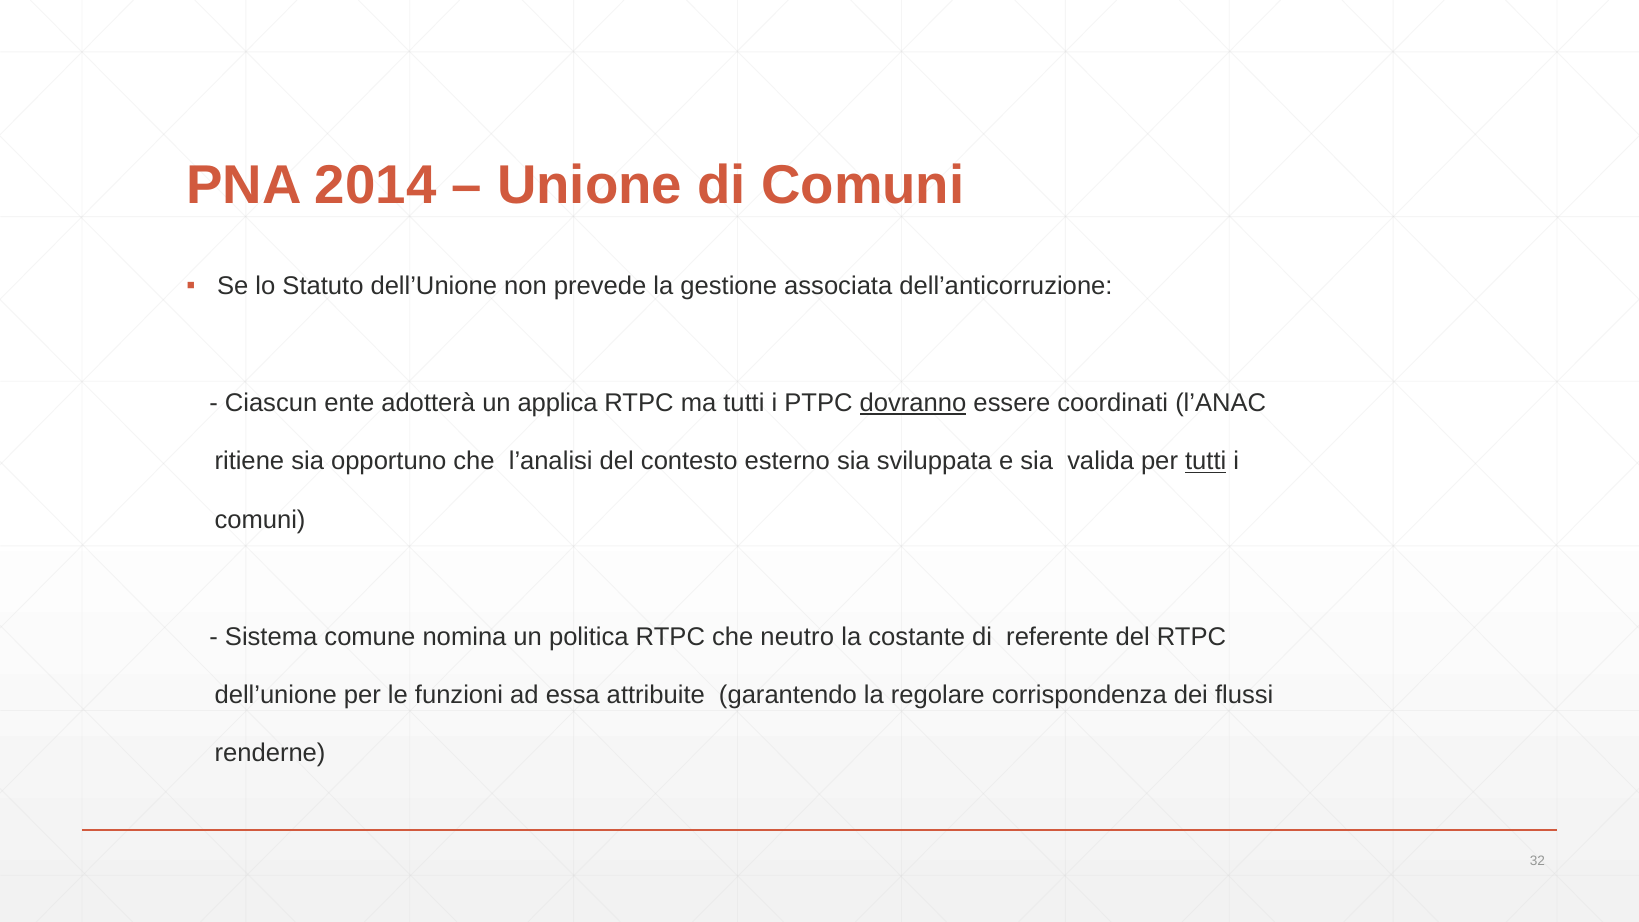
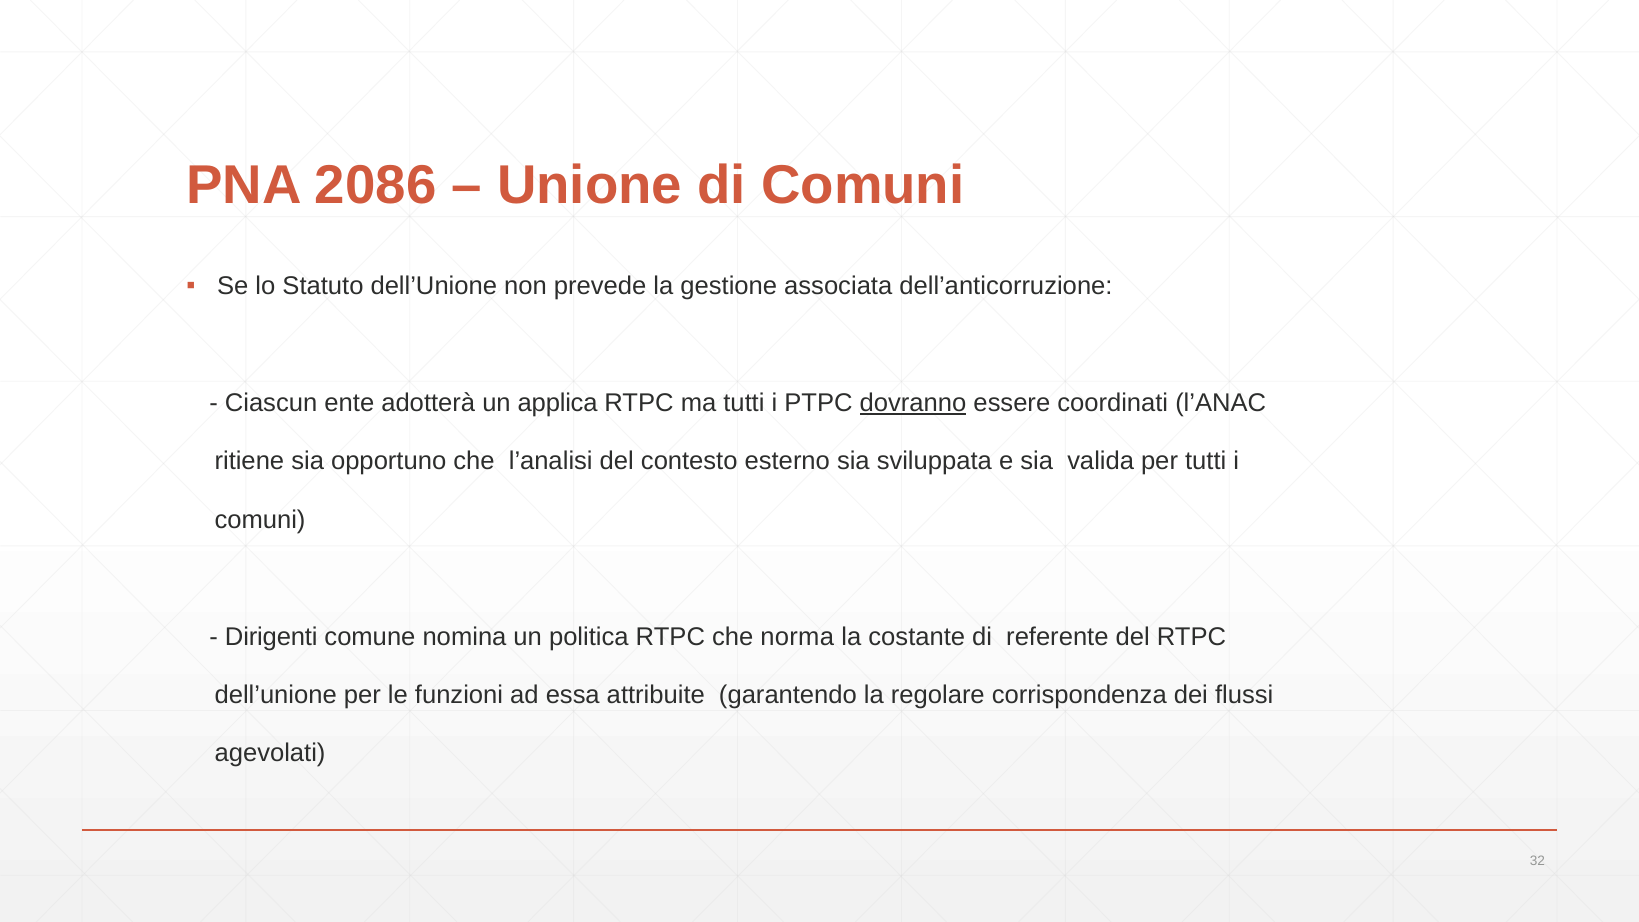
2014: 2014 -> 2086
tutti at (1206, 461) underline: present -> none
Sistema: Sistema -> Dirigenti
neutro: neutro -> norma
renderne: renderne -> agevolati
